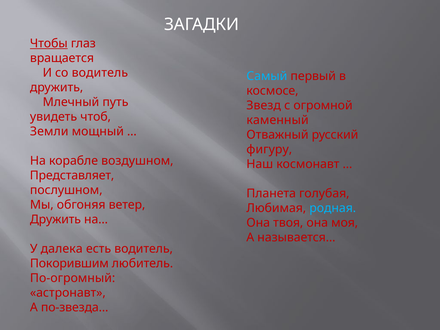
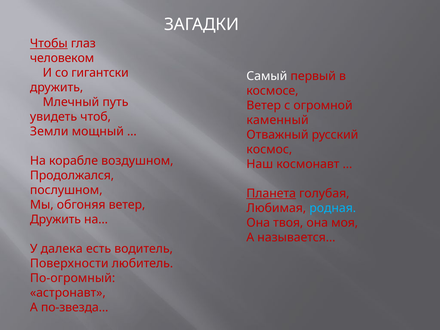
вращается: вращается -> человеком
со водитель: водитель -> гигантски
Самый colour: light blue -> white
Звезд at (264, 105): Звезд -> Ветер
фигуру: фигуру -> космос
Представляет: Представляет -> Продолжался
Планета underline: none -> present
Покорившим: Покорившим -> Поверхности
